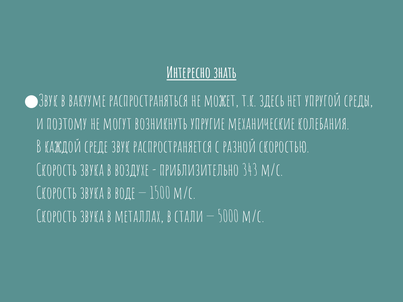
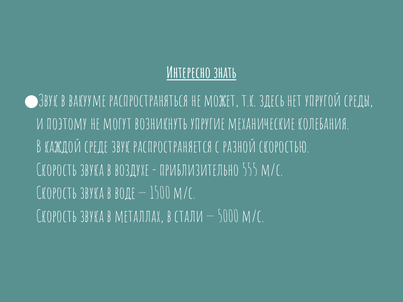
343: 343 -> 555
